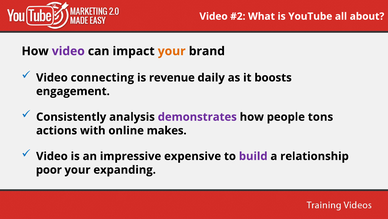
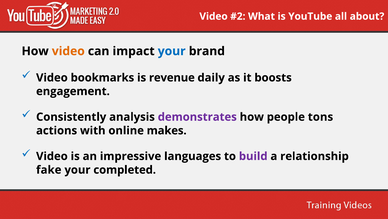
video at (68, 51) colour: purple -> orange
your at (172, 51) colour: orange -> blue
connecting: connecting -> bookmarks
expensive: expensive -> languages
poor: poor -> fake
expanding: expanding -> completed
